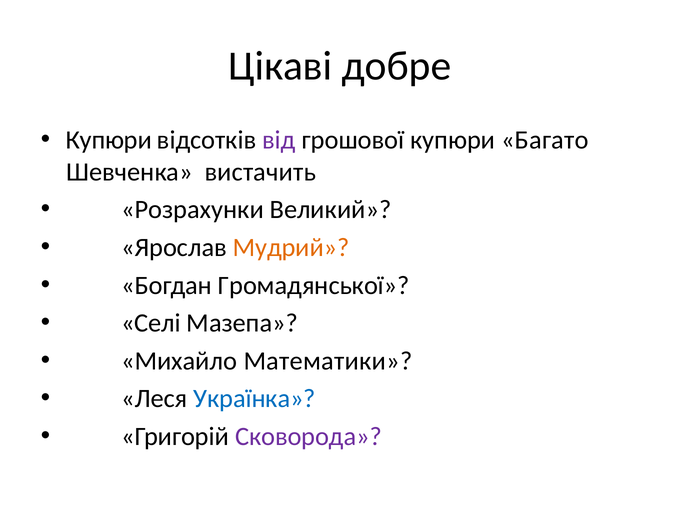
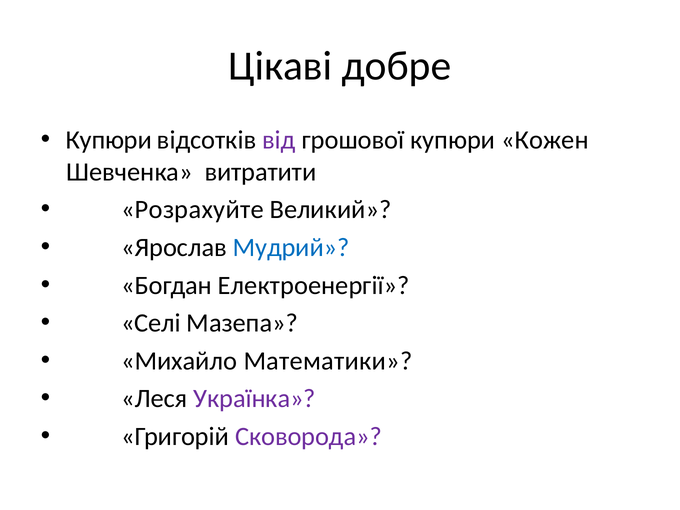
Багато: Багато -> Кожен
вистачить: вистачить -> витратити
Розрахунки: Розрахунки -> Розрахуйте
Мудрий colour: orange -> blue
Громадянської: Громадянської -> Електроенергії
Українка colour: blue -> purple
